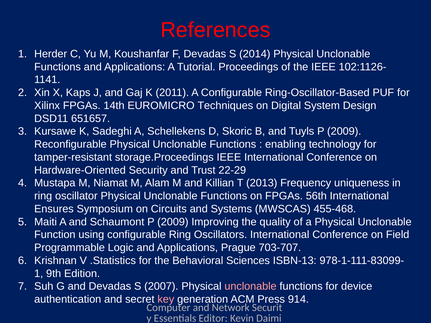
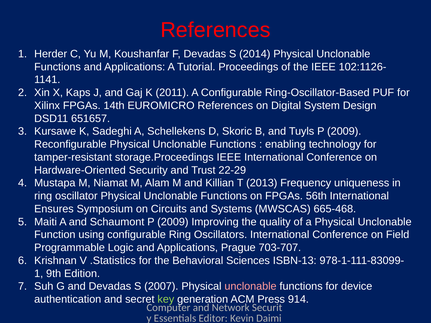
EUROMICRO Techniques: Techniques -> References
455-468: 455-468 -> 665-468
key colour: pink -> light green
